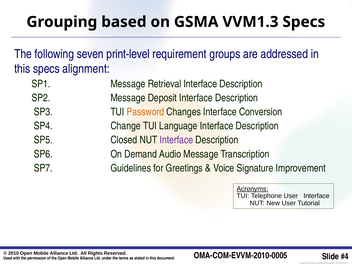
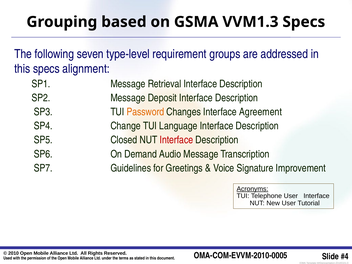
print-level: print-level -> type-level
Conversion: Conversion -> Agreement
Interface at (176, 140) colour: purple -> red
